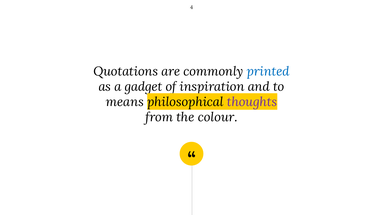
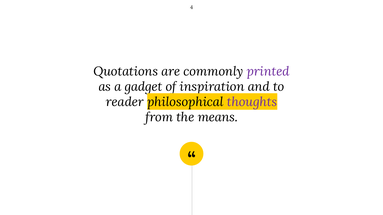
printed colour: blue -> purple
means: means -> reader
colour: colour -> means
